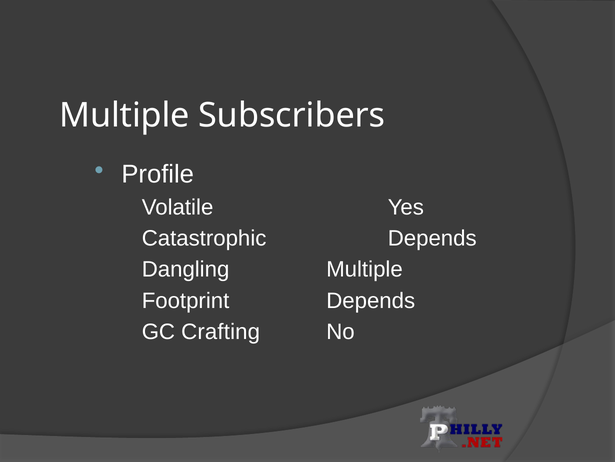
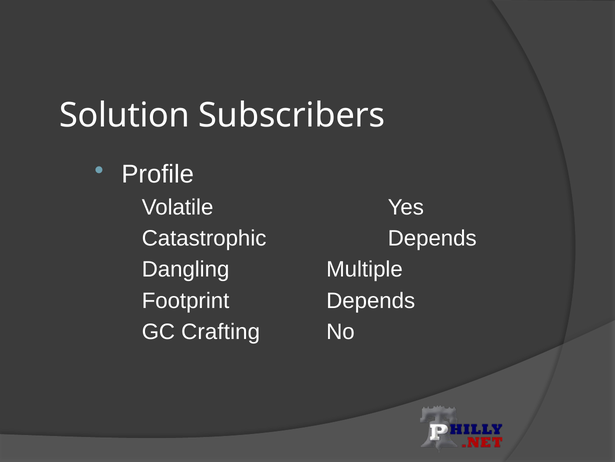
Multiple at (124, 115): Multiple -> Solution
